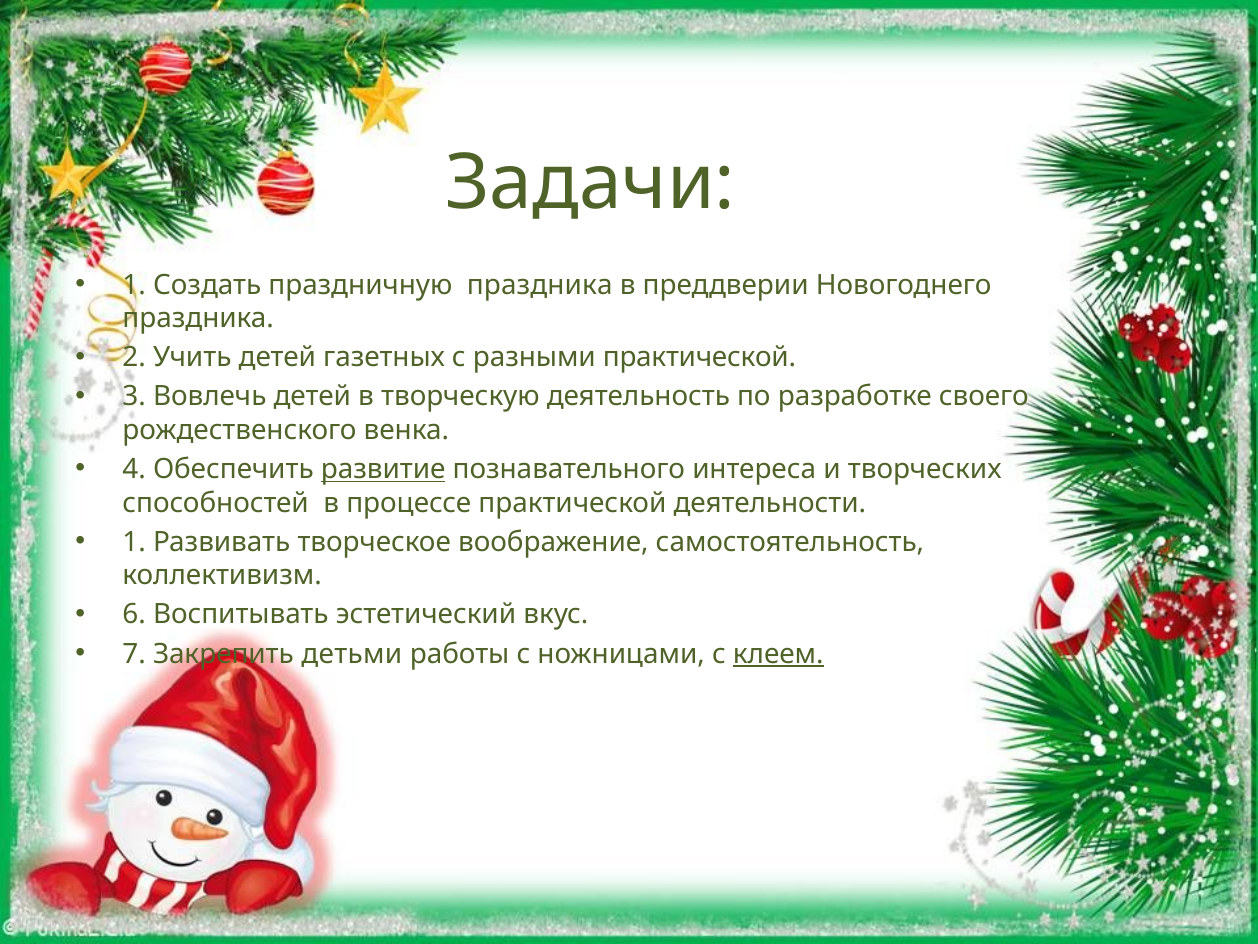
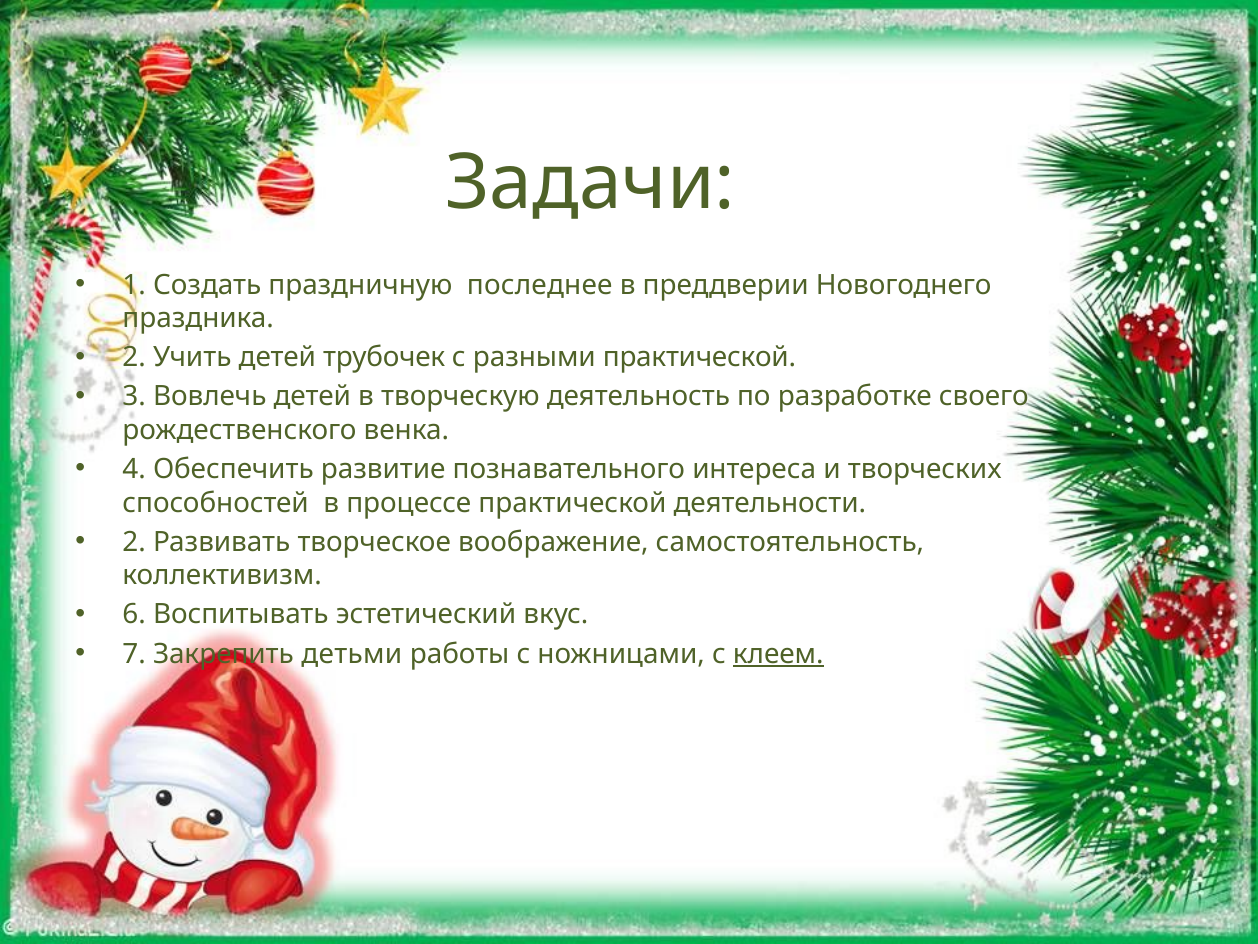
праздничную праздника: праздника -> последнее
газетных: газетных -> трубочек
развитие underline: present -> none
1 at (134, 542): 1 -> 2
